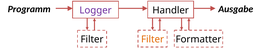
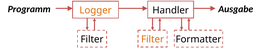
Logger colour: purple -> orange
